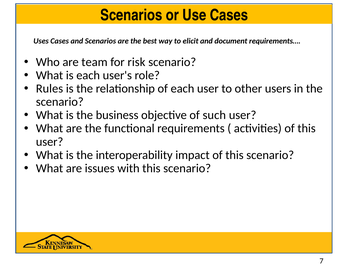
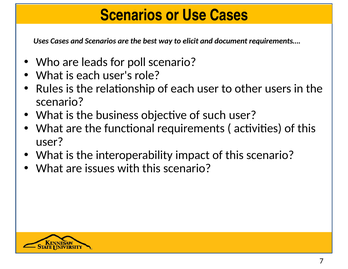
team: team -> leads
risk: risk -> poll
